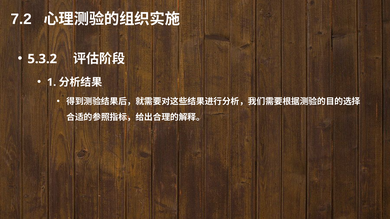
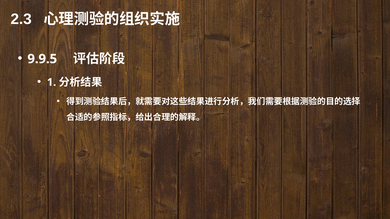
7.2: 7.2 -> 2.3
5.3.2: 5.3.2 -> 9.9.5
